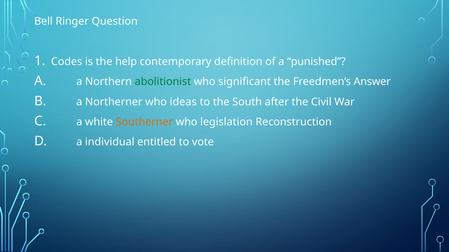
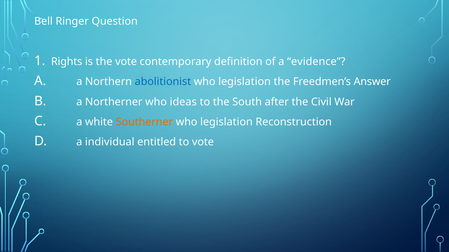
Codes: Codes -> Rights
the help: help -> vote
punished: punished -> evidence
abolitionist colour: green -> blue
significant at (245, 82): significant -> legislation
